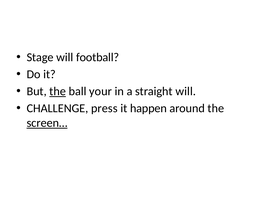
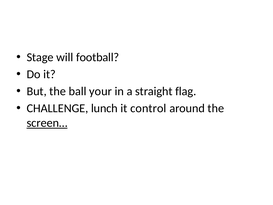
the at (58, 91) underline: present -> none
straight will: will -> flag
press: press -> lunch
happen: happen -> control
